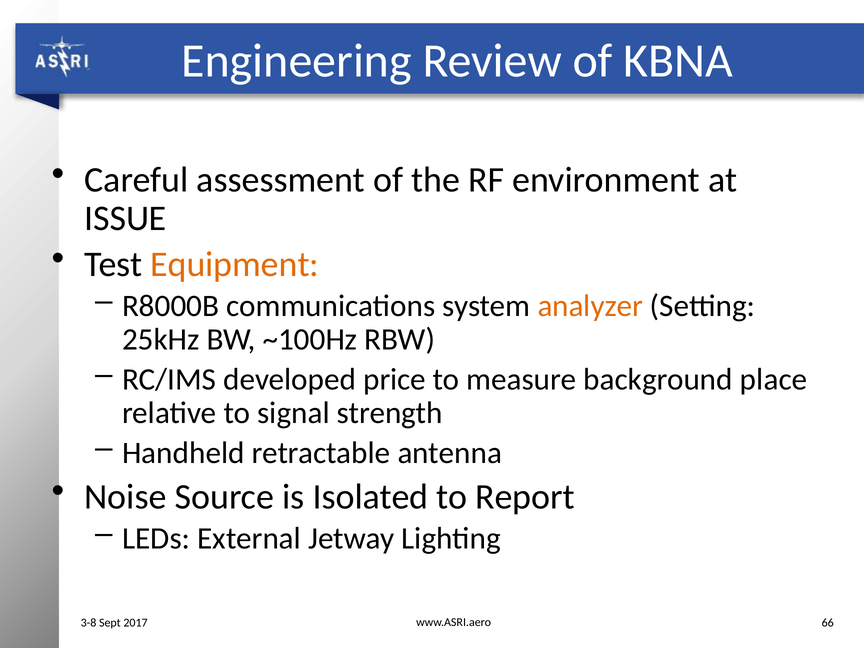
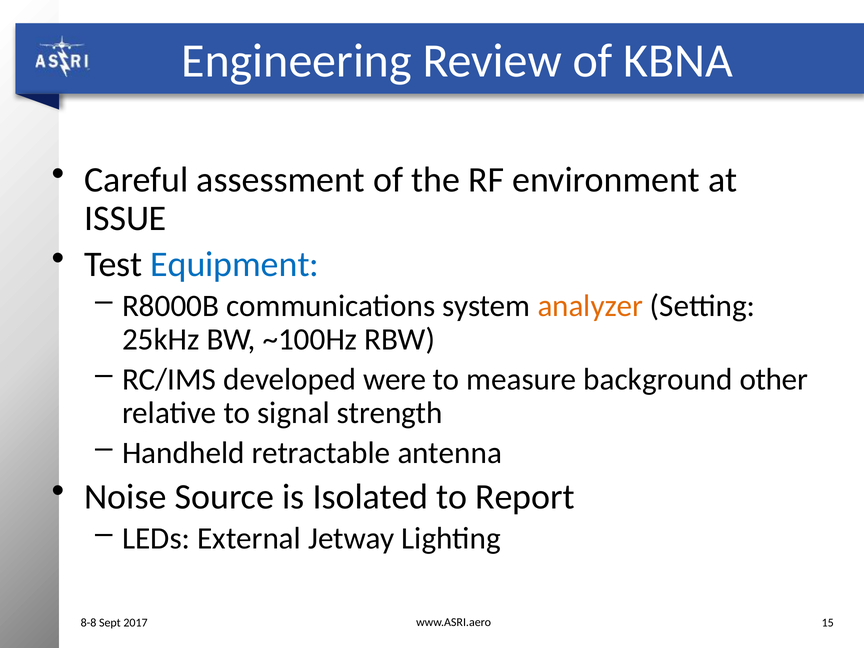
Equipment colour: orange -> blue
price: price -> were
place: place -> other
3-8: 3-8 -> 8-8
66: 66 -> 15
